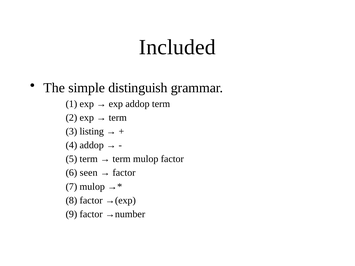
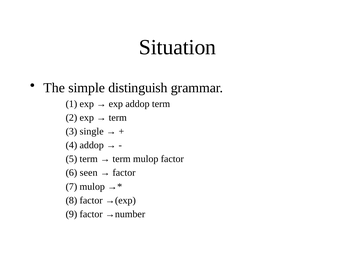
Included: Included -> Situation
listing: listing -> single
